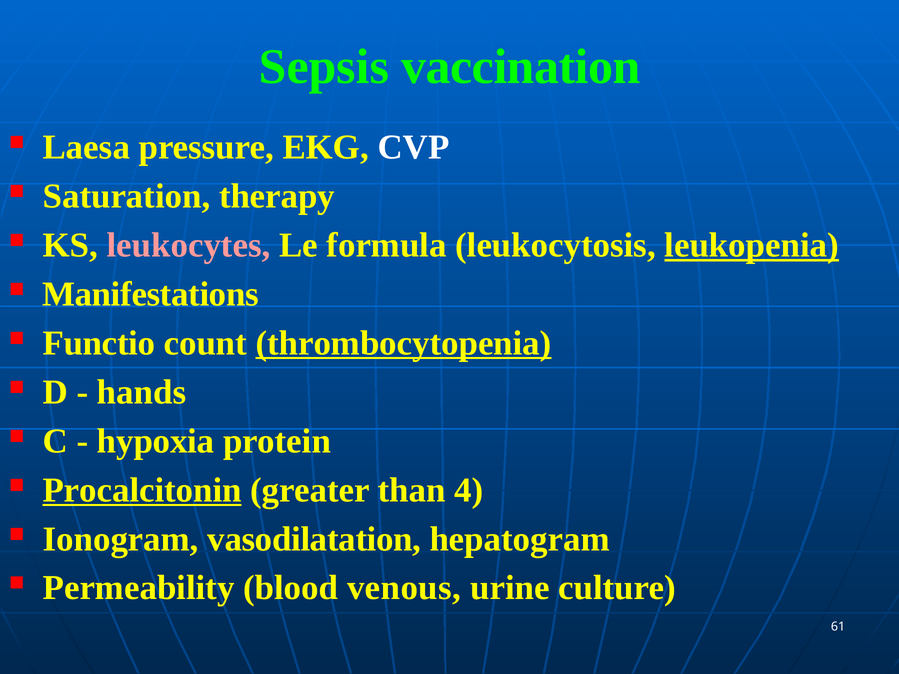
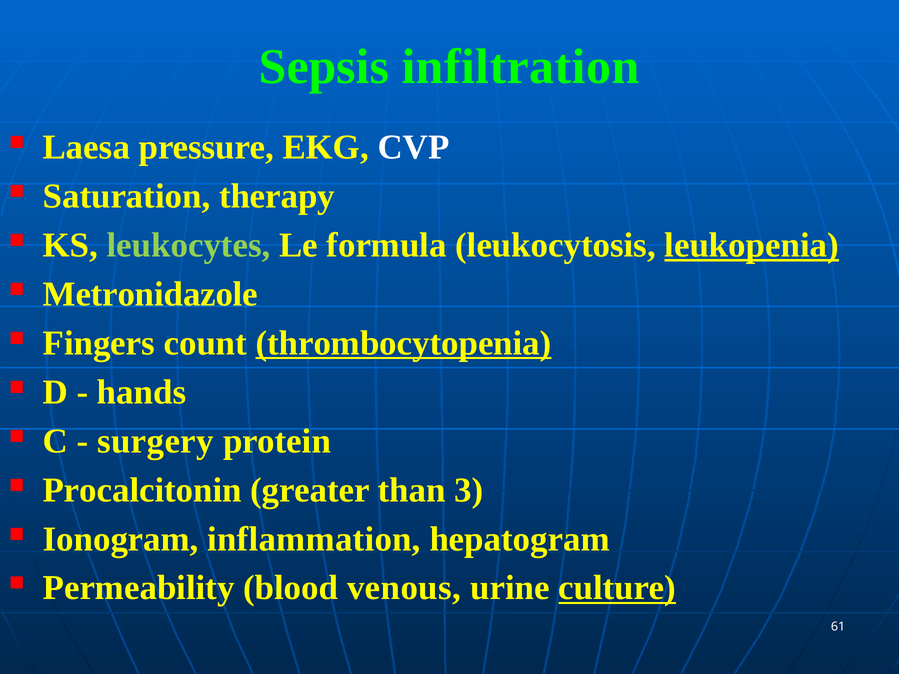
vaccination: vaccination -> infiltration
leukocytes colour: pink -> light green
Manifestations: Manifestations -> Metronidazole
Functio: Functio -> Fingers
hypoxia: hypoxia -> surgery
Procalcitonin underline: present -> none
4: 4 -> 3
vasodilatation: vasodilatation -> inflammation
culture underline: none -> present
